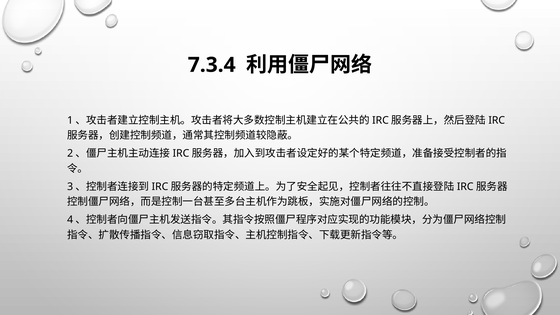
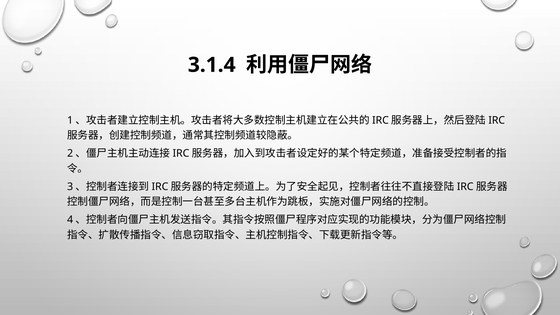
7.3.4: 7.3.4 -> 3.1.4
